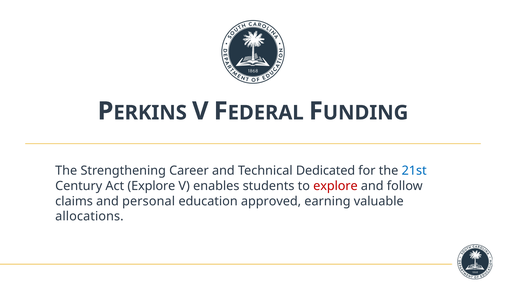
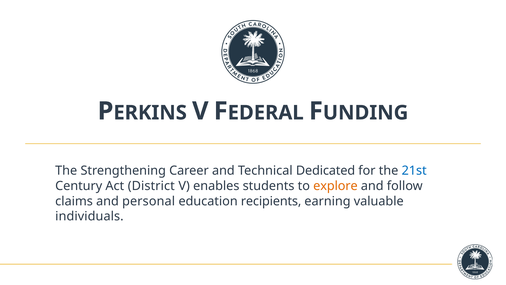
Act Explore: Explore -> District
explore at (335, 186) colour: red -> orange
approved: approved -> recipients
allocations: allocations -> individuals
